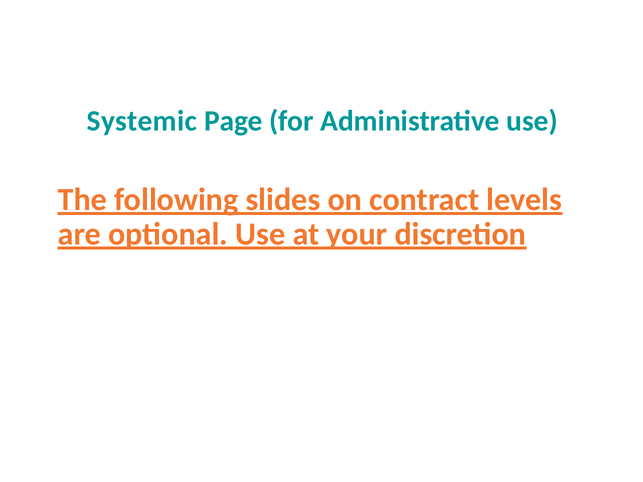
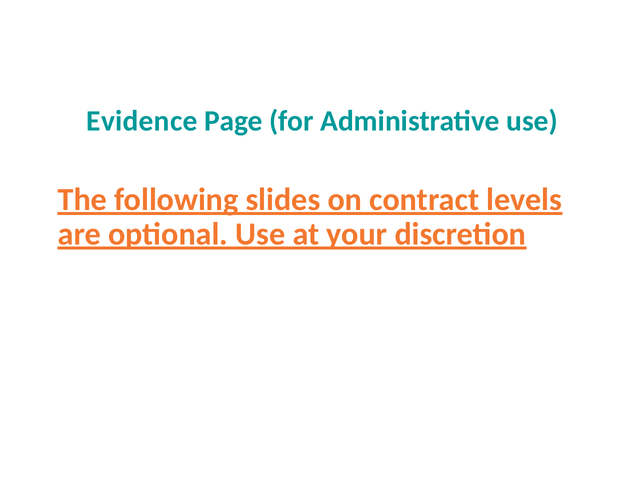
Systemic: Systemic -> Evidence
